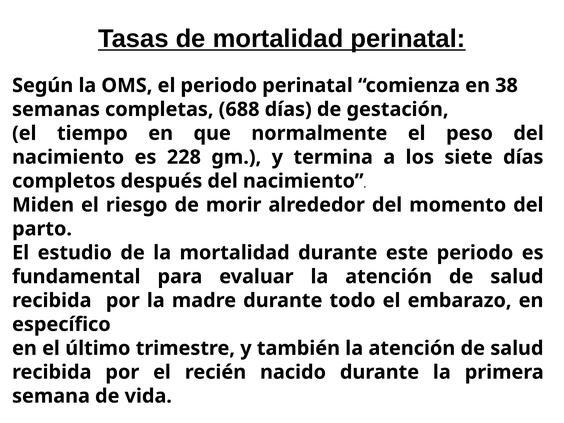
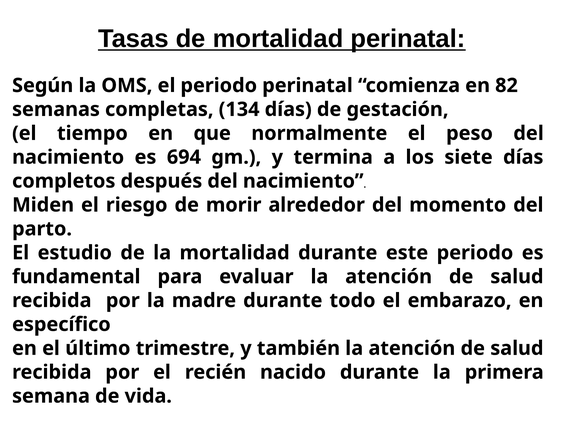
38: 38 -> 82
688: 688 -> 134
228: 228 -> 694
